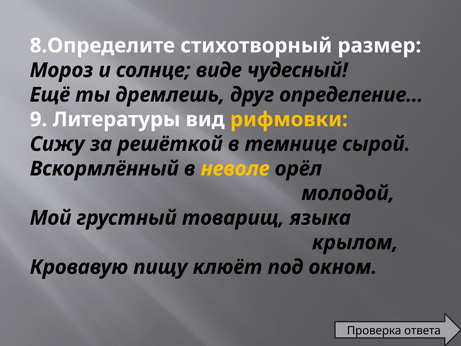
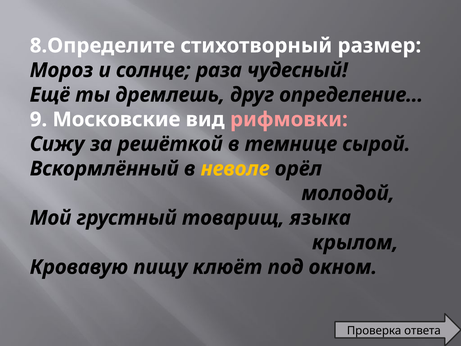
виде: виде -> раза
Литературы: Литературы -> Московские
рифмовки colour: yellow -> pink
